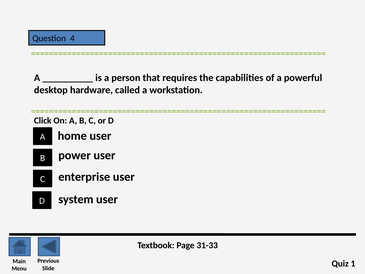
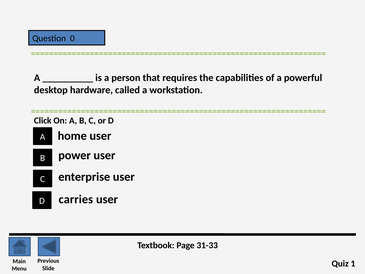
4: 4 -> 0
system: system -> carries
